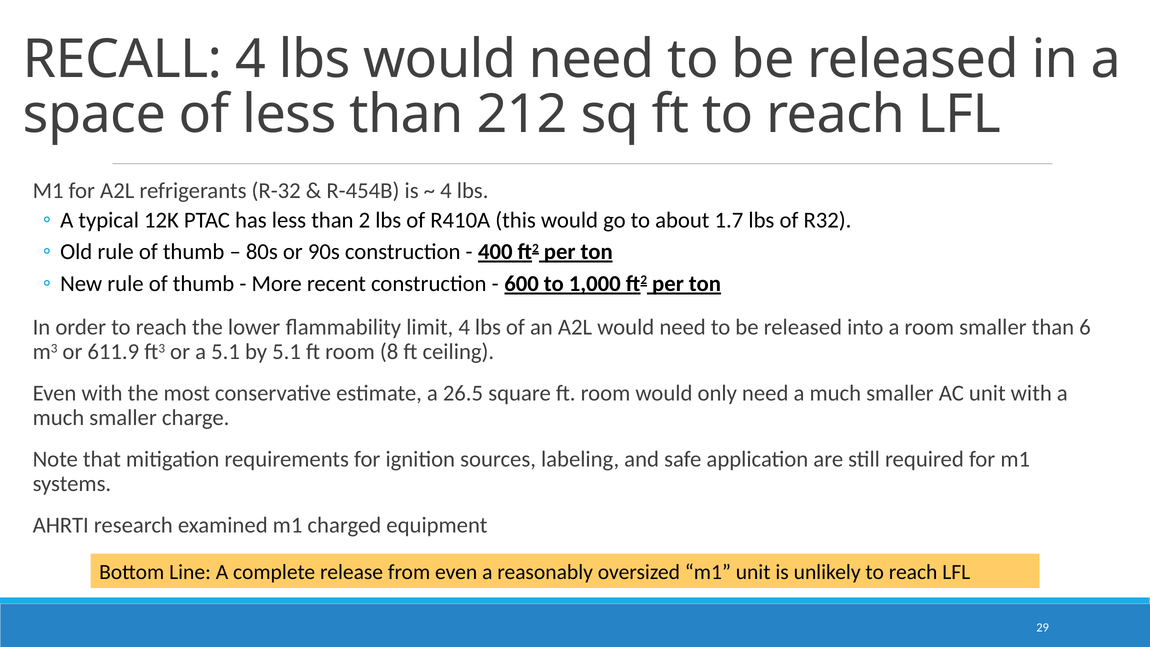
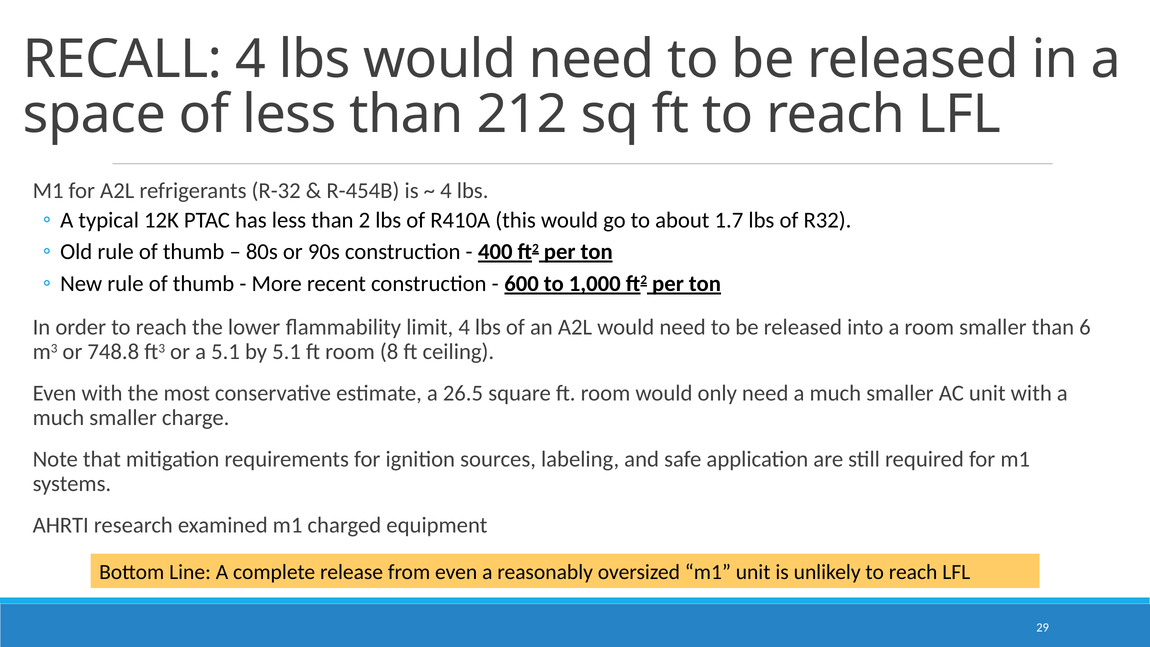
611.9: 611.9 -> 748.8
